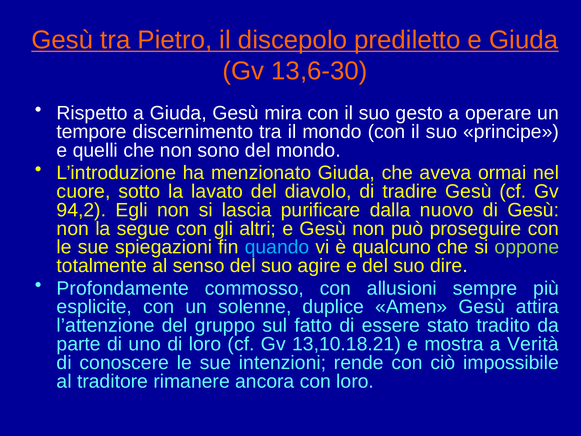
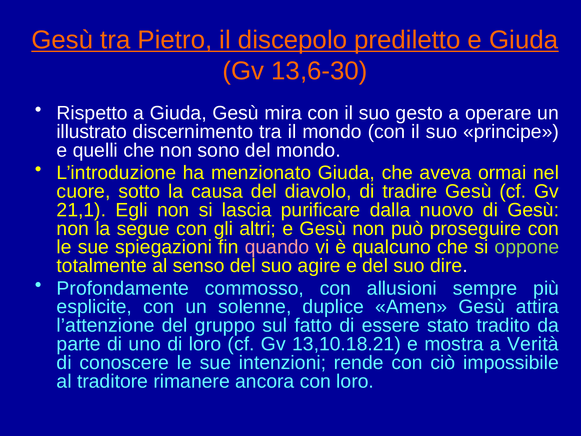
tempore: tempore -> illustrato
lavato: lavato -> causa
94,2: 94,2 -> 21,1
quando colour: light blue -> pink
